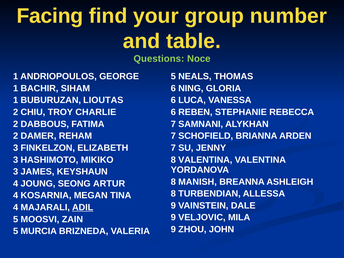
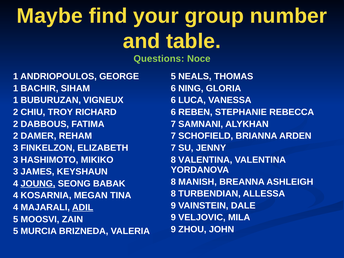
Facing: Facing -> Maybe
LIOUTAS: LIOUTAS -> VIGNEUX
CHARLIE: CHARLIE -> RICHARD
JOUNG underline: none -> present
ARTUR: ARTUR -> BABAK
